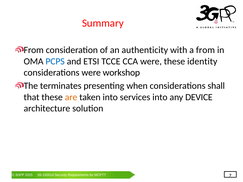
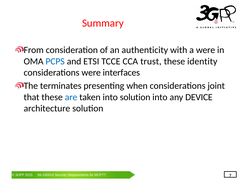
a from: from -> were
CCA were: were -> trust
workshop: workshop -> interfaces
shall: shall -> joint
are colour: orange -> blue
into services: services -> solution
